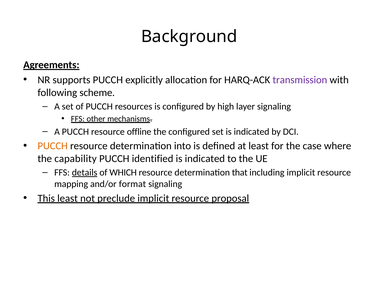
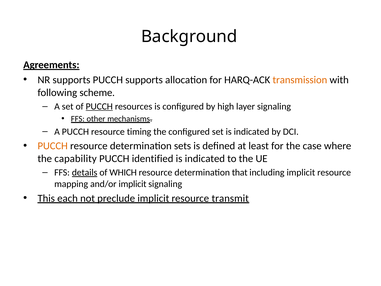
PUCCH explicitly: explicitly -> supports
transmission colour: purple -> orange
PUCCH at (99, 106) underline: none -> present
offline: offline -> timing
into: into -> sets
and/or format: format -> implicit
This least: least -> each
proposal: proposal -> transmit
